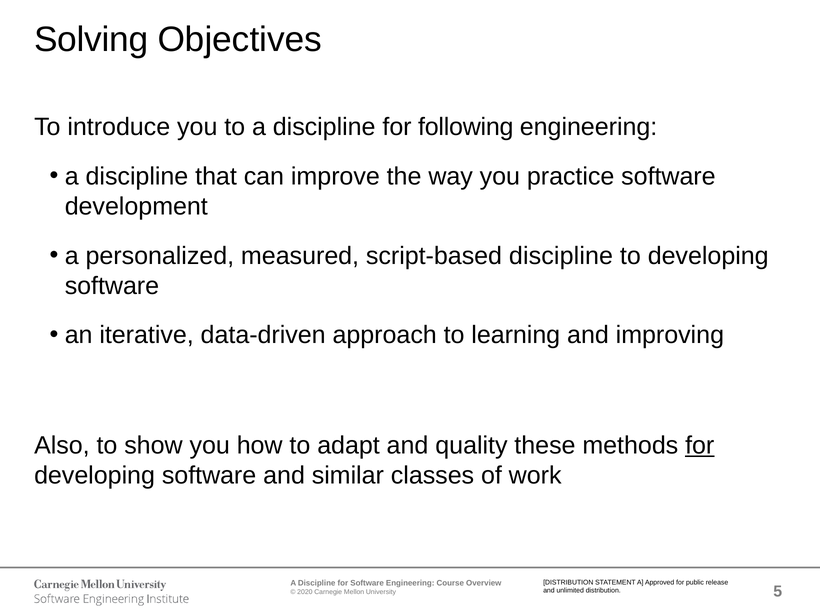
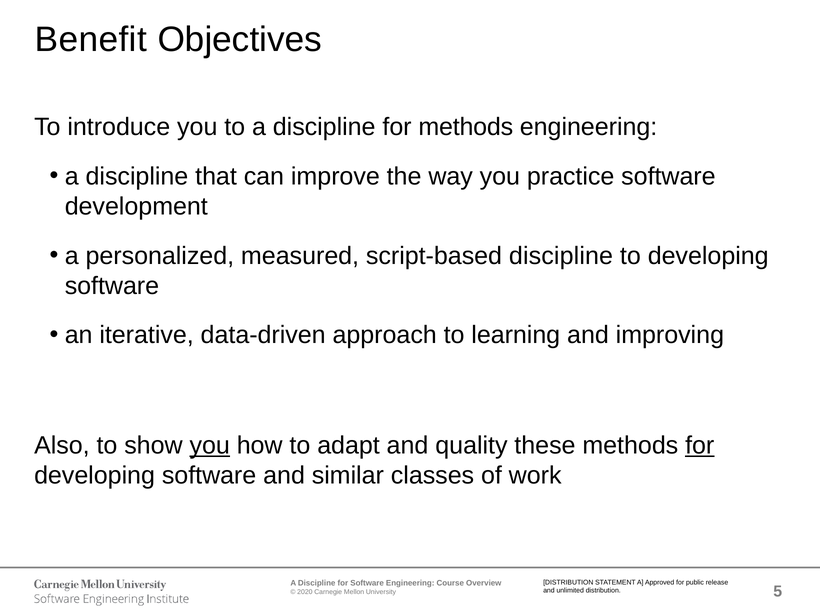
Solving: Solving -> Benefit
for following: following -> methods
you at (210, 445) underline: none -> present
